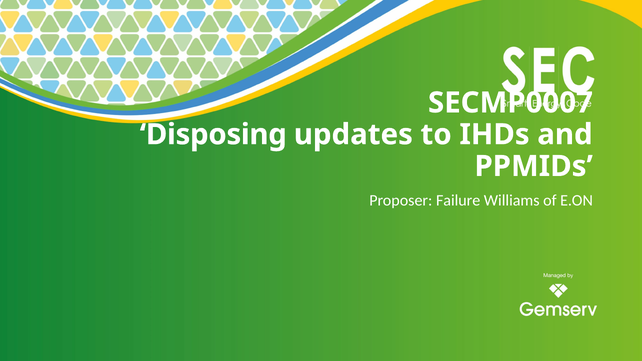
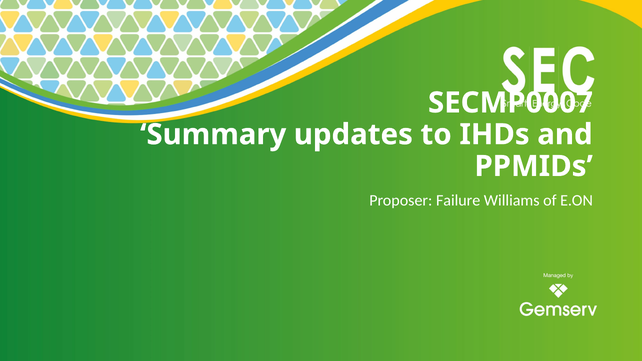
Disposing: Disposing -> Summary
